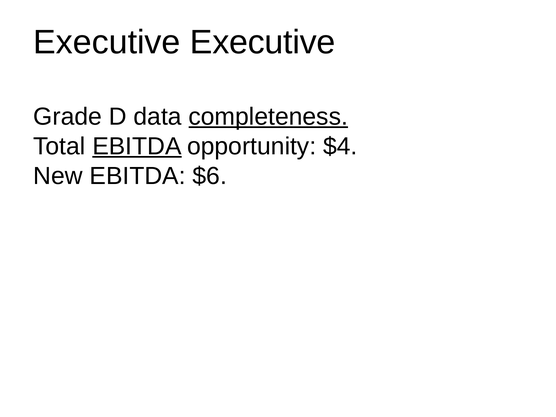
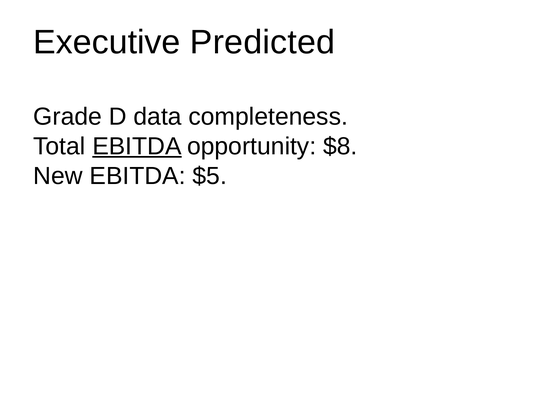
Executive Executive: Executive -> Predicted
completeness underline: present -> none
$4: $4 -> $8
$6: $6 -> $5
